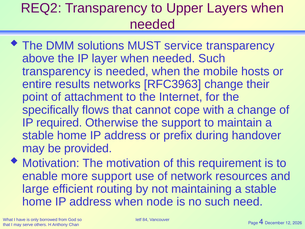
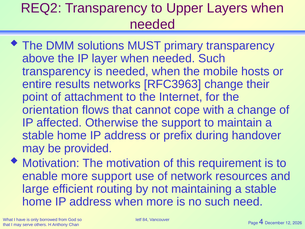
service: service -> primary
specifically: specifically -> orientation
required: required -> affected
when node: node -> more
